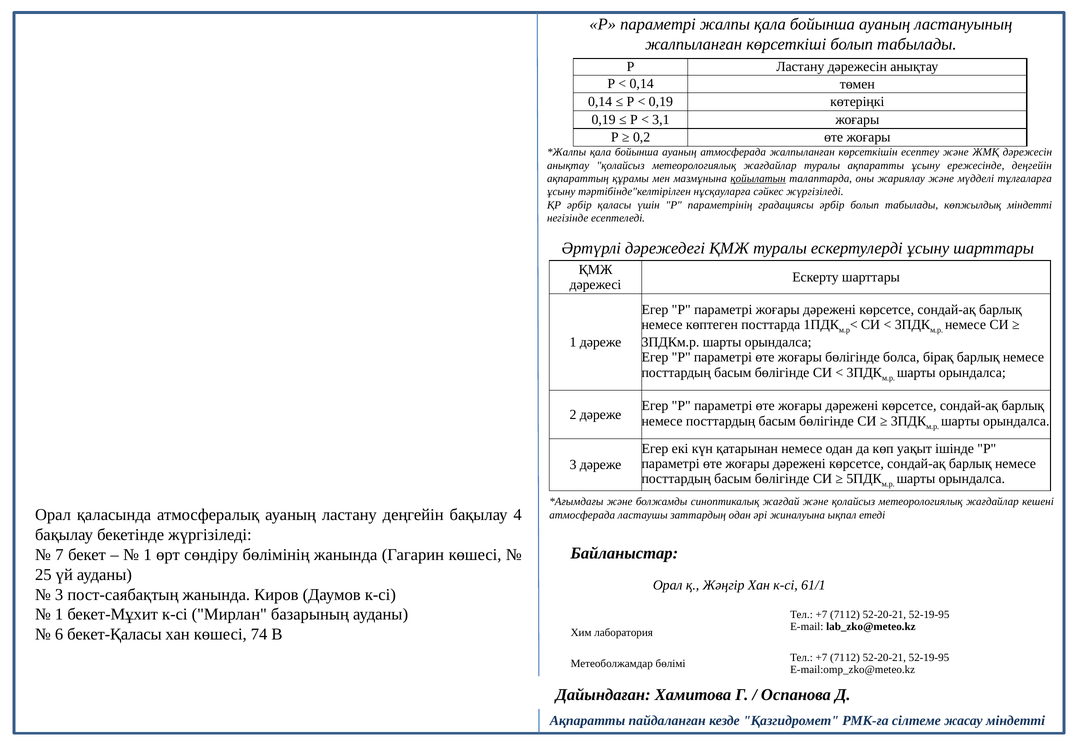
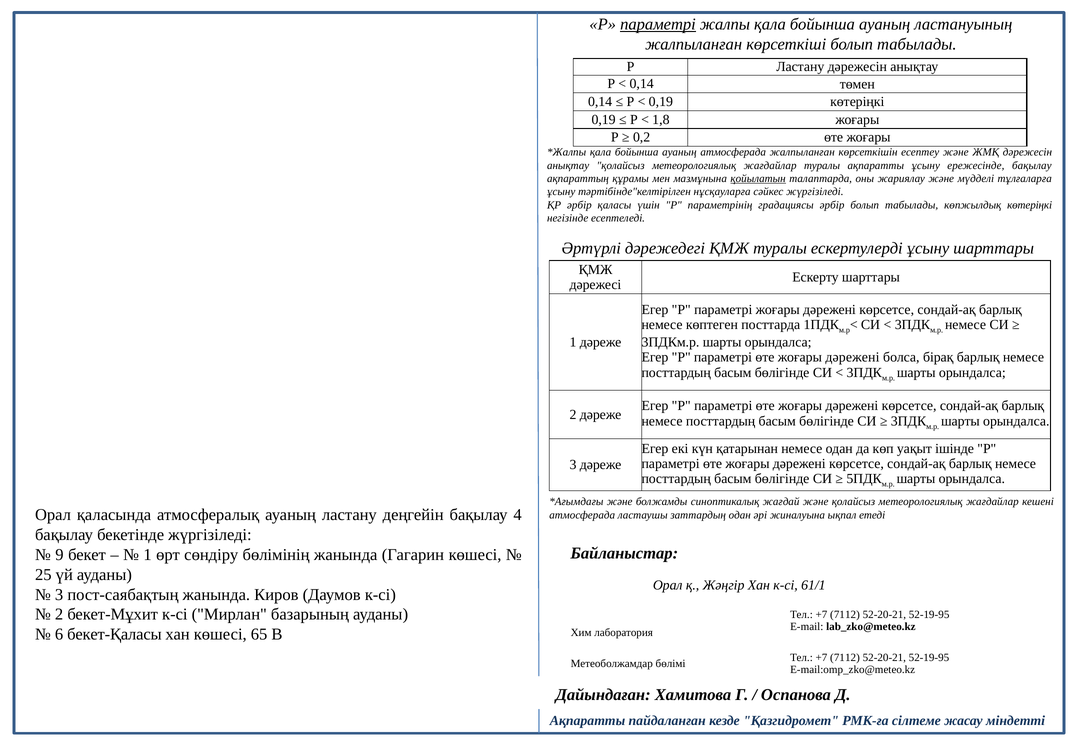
параметрі at (658, 24) underline: none -> present
3,1: 3,1 -> 1,8
ережесінде деңгейін: деңгейін -> бақылау
көпжылдық міндетті: міндетті -> көтеріңкі
бөлігінде at (853, 357): бөлігінде -> дәрежені
7: 7 -> 9
1 at (59, 615): 1 -> 2
74: 74 -> 65
